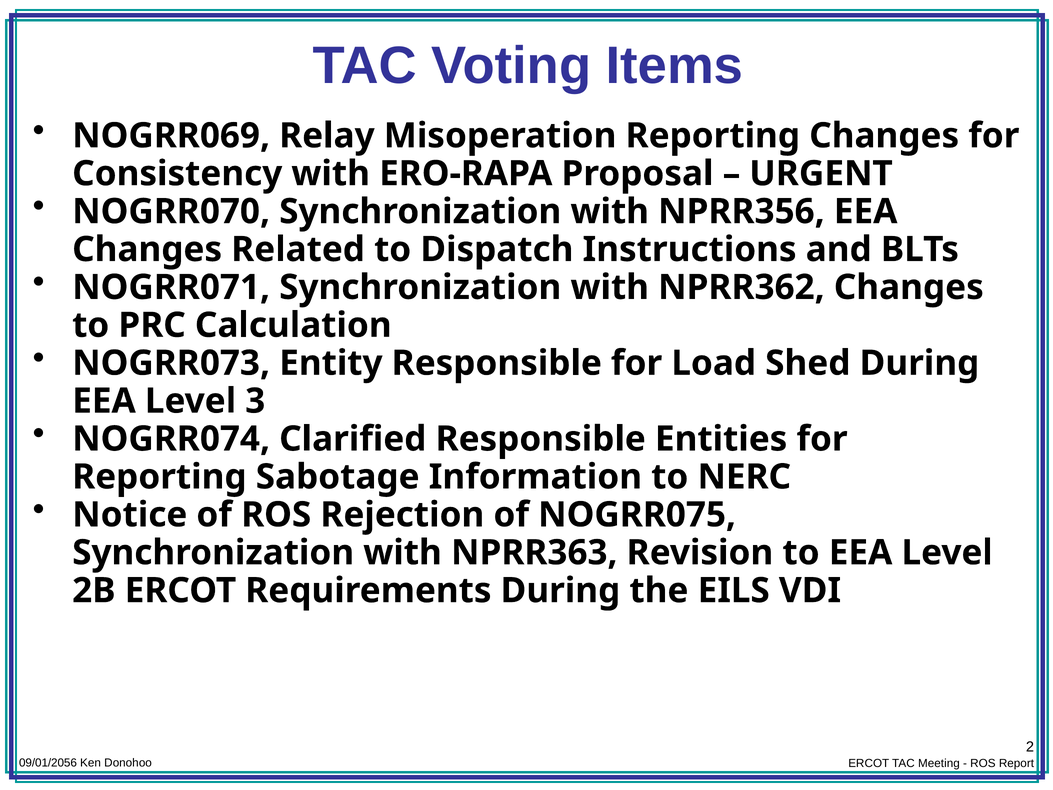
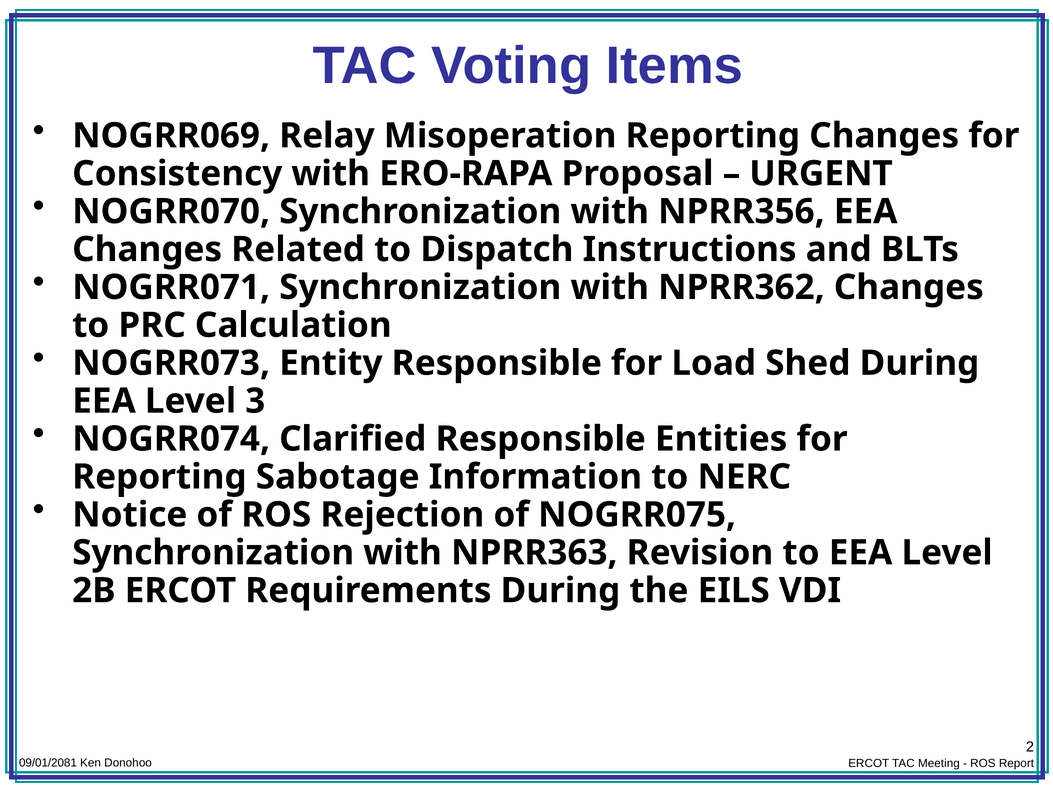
09/01/2056: 09/01/2056 -> 09/01/2081
